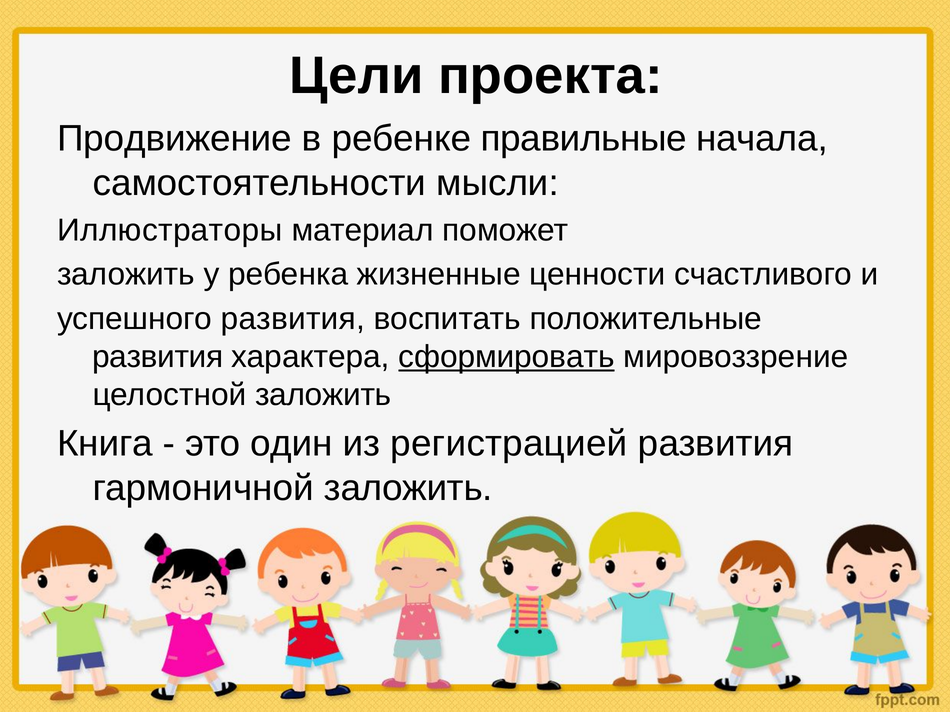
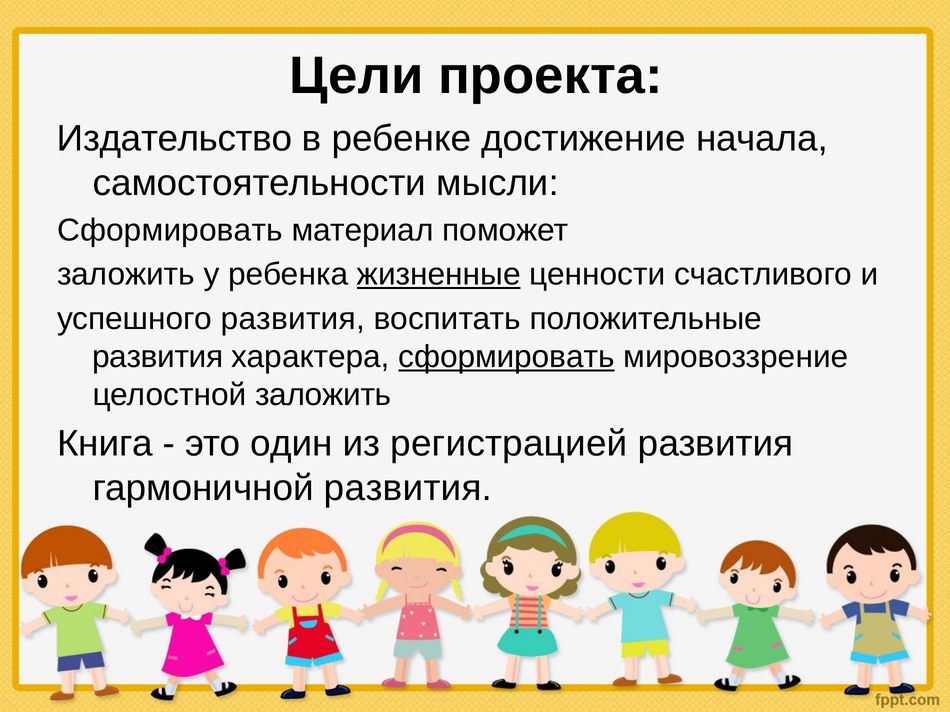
Продвижение: Продвижение -> Издательство
правильные: правильные -> достижение
Иллюстраторы at (170, 230): Иллюстраторы -> Сформировать
жизненные underline: none -> present
гармоничной заложить: заложить -> развития
